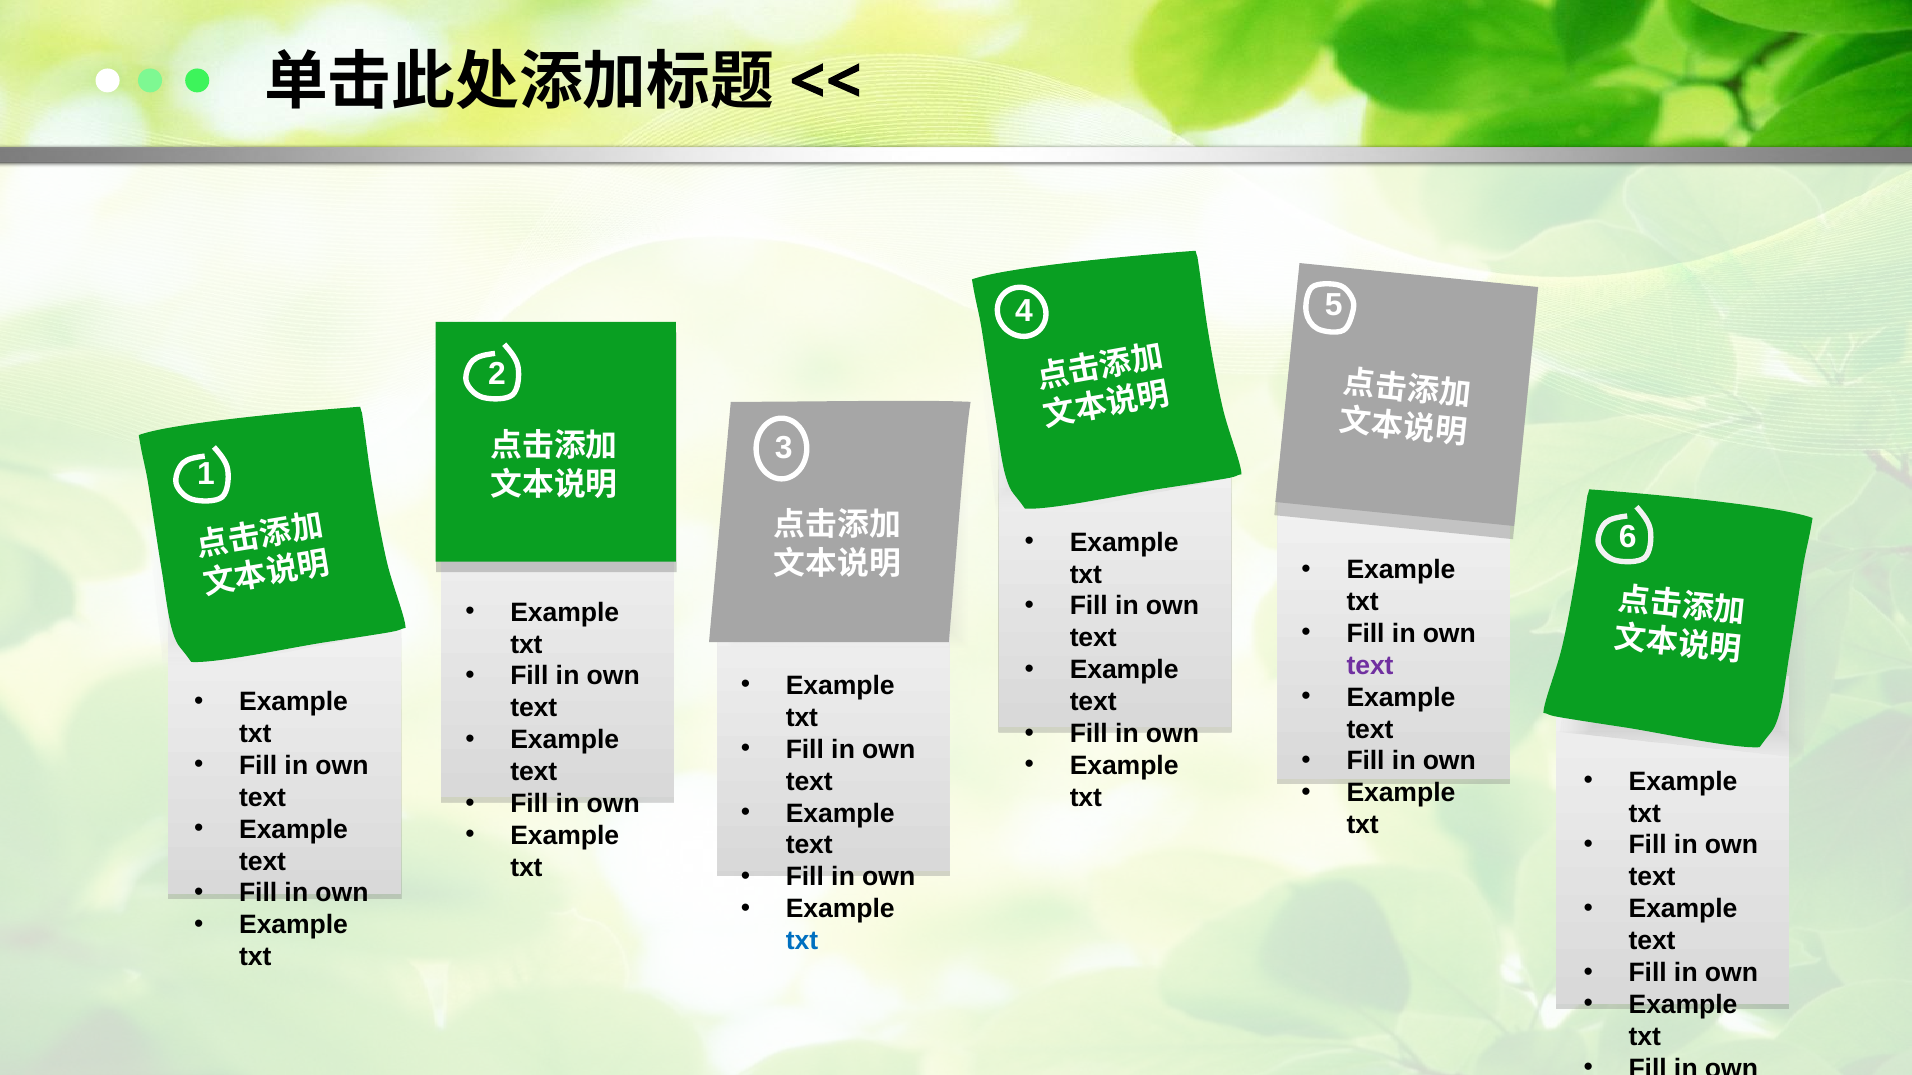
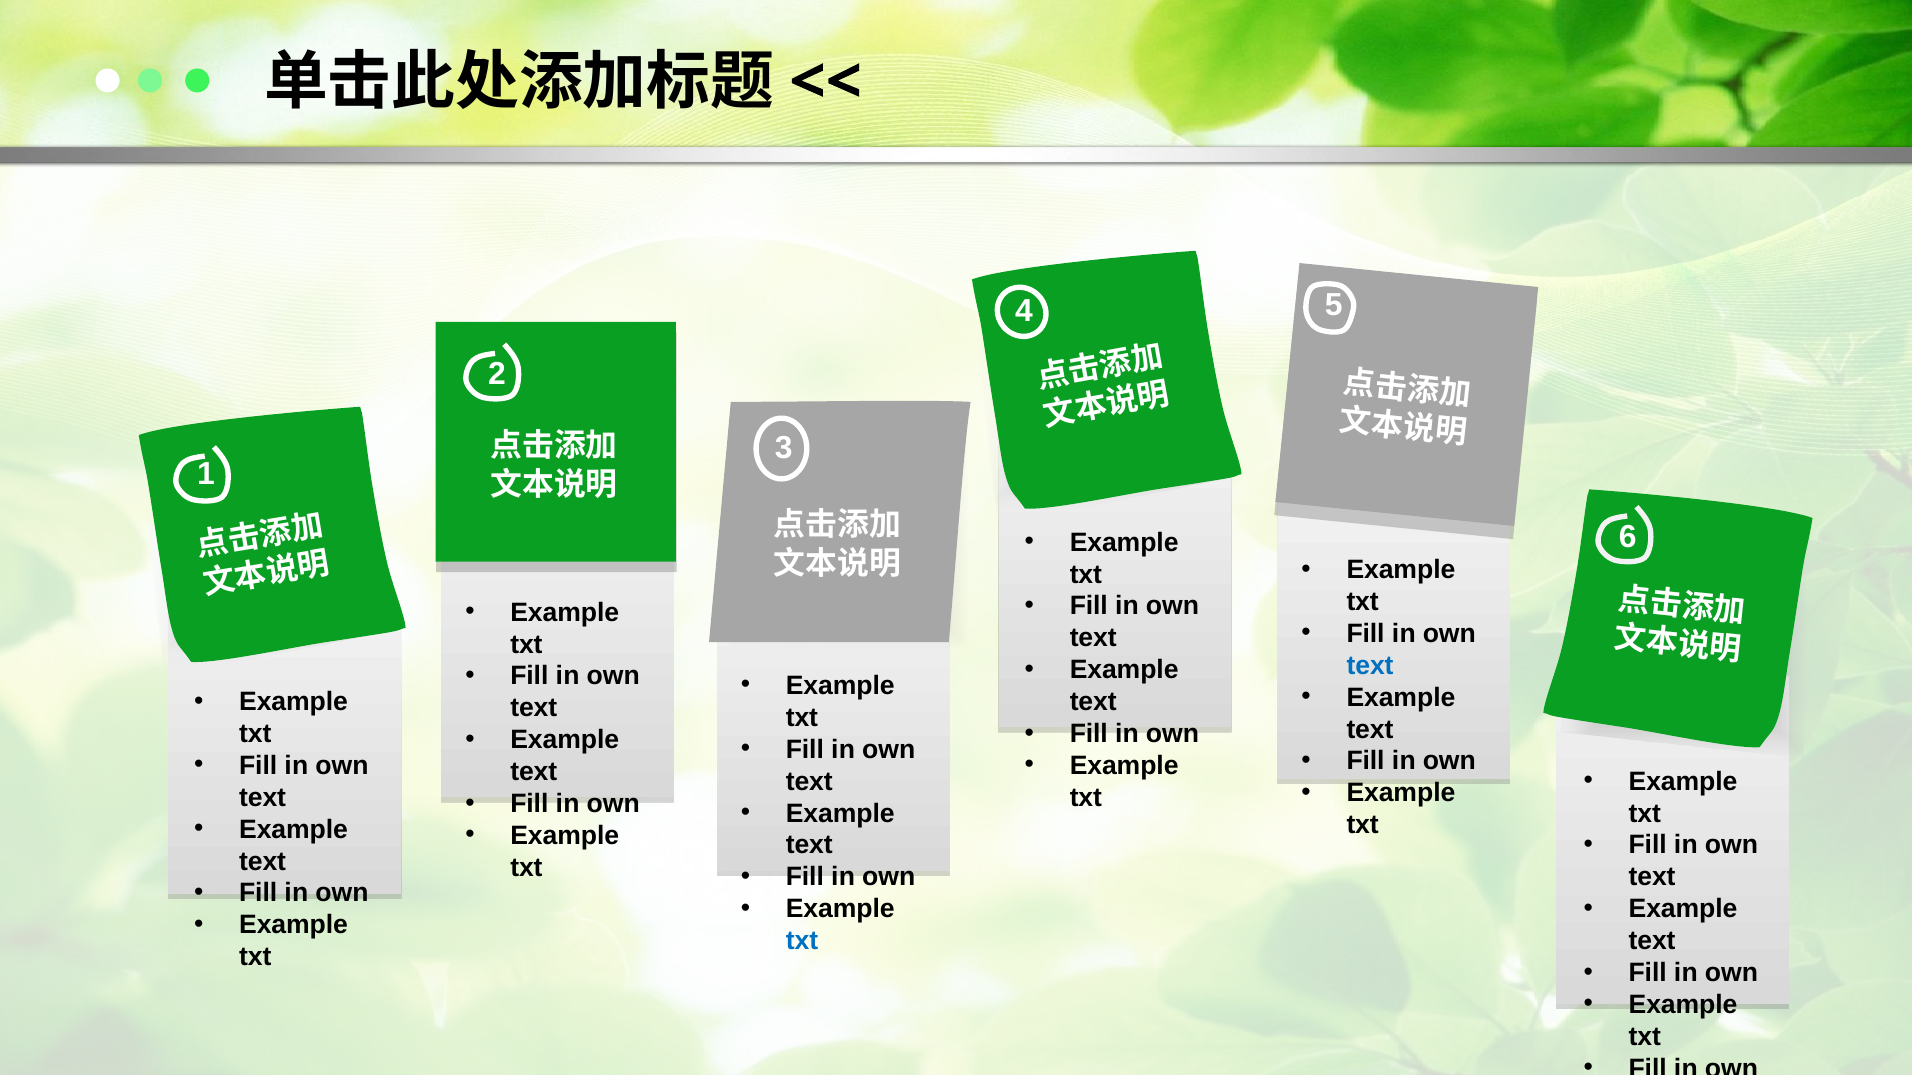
text at (1370, 666) colour: purple -> blue
